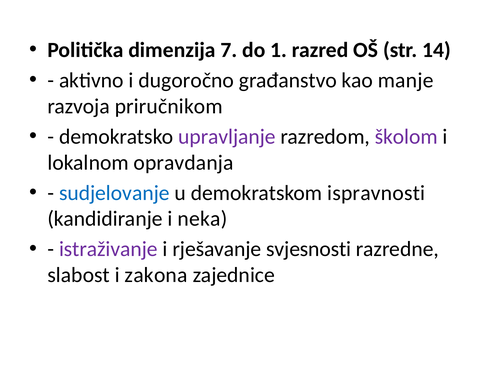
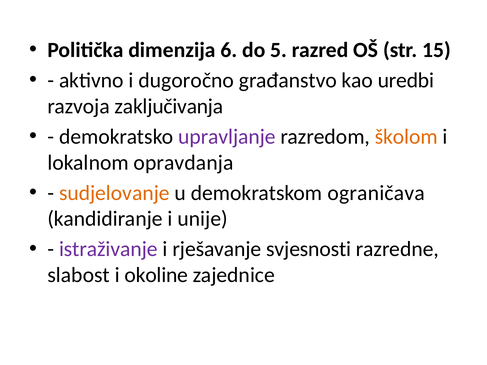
7: 7 -> 6
1: 1 -> 5
14: 14 -> 15
manje: manje -> uredbi
priručnikom: priručnikom -> zaključivanja
školom colour: purple -> orange
sudjelovanje colour: blue -> orange
ispravnosti: ispravnosti -> ograničava
neka: neka -> unije
zakona: zakona -> okoline
